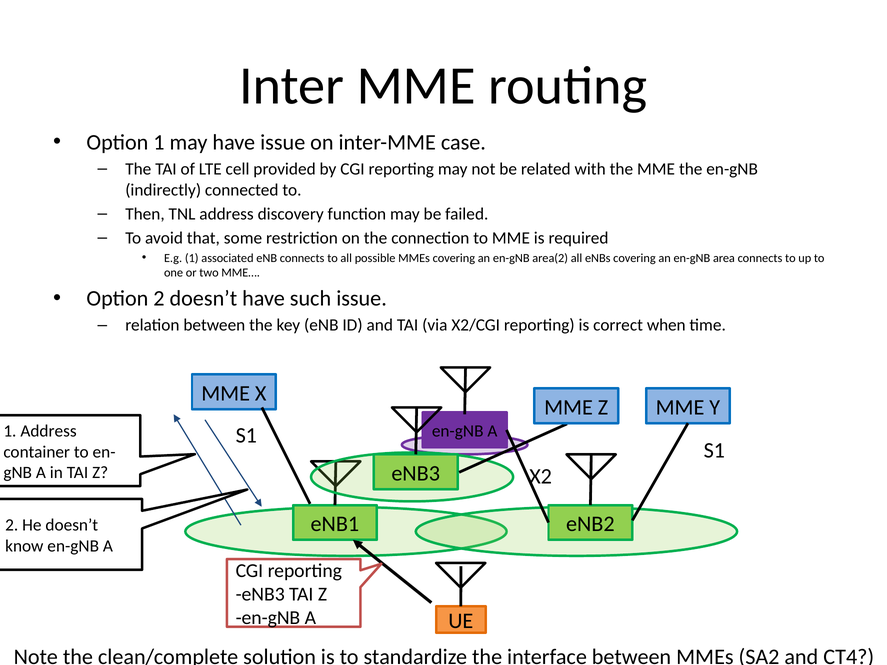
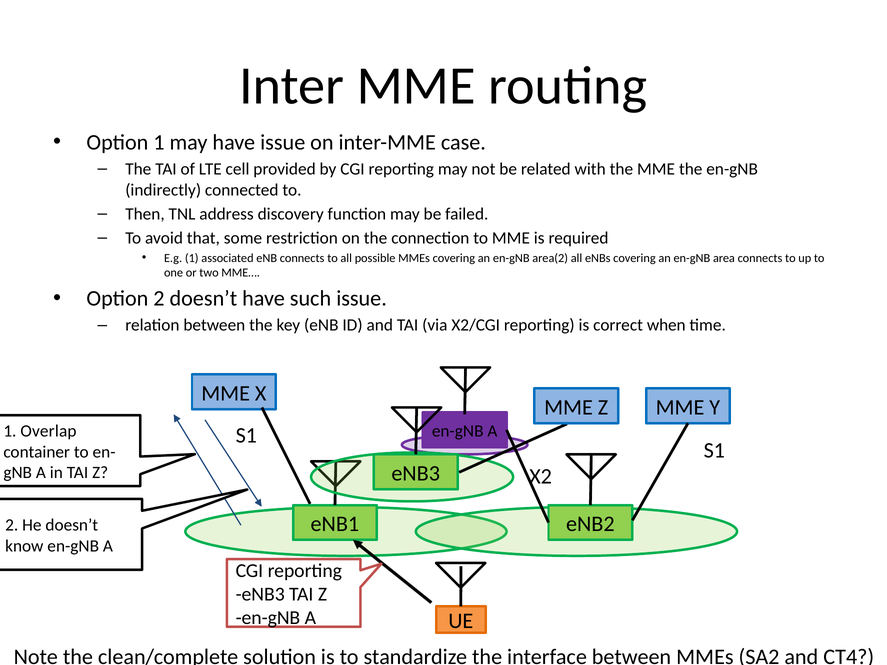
1 Address: Address -> Overlap
